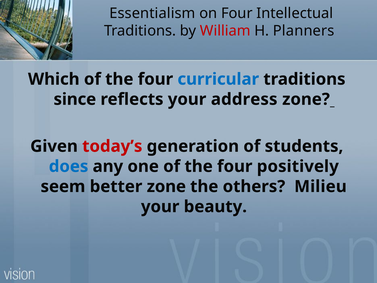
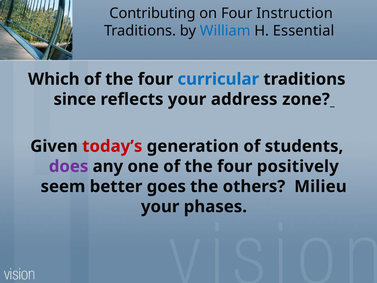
Essentialism: Essentialism -> Contributing
Intellectual: Intellectual -> Instruction
William colour: red -> blue
Planners: Planners -> Essential
does colour: blue -> purple
better zone: zone -> goes
beauty: beauty -> phases
